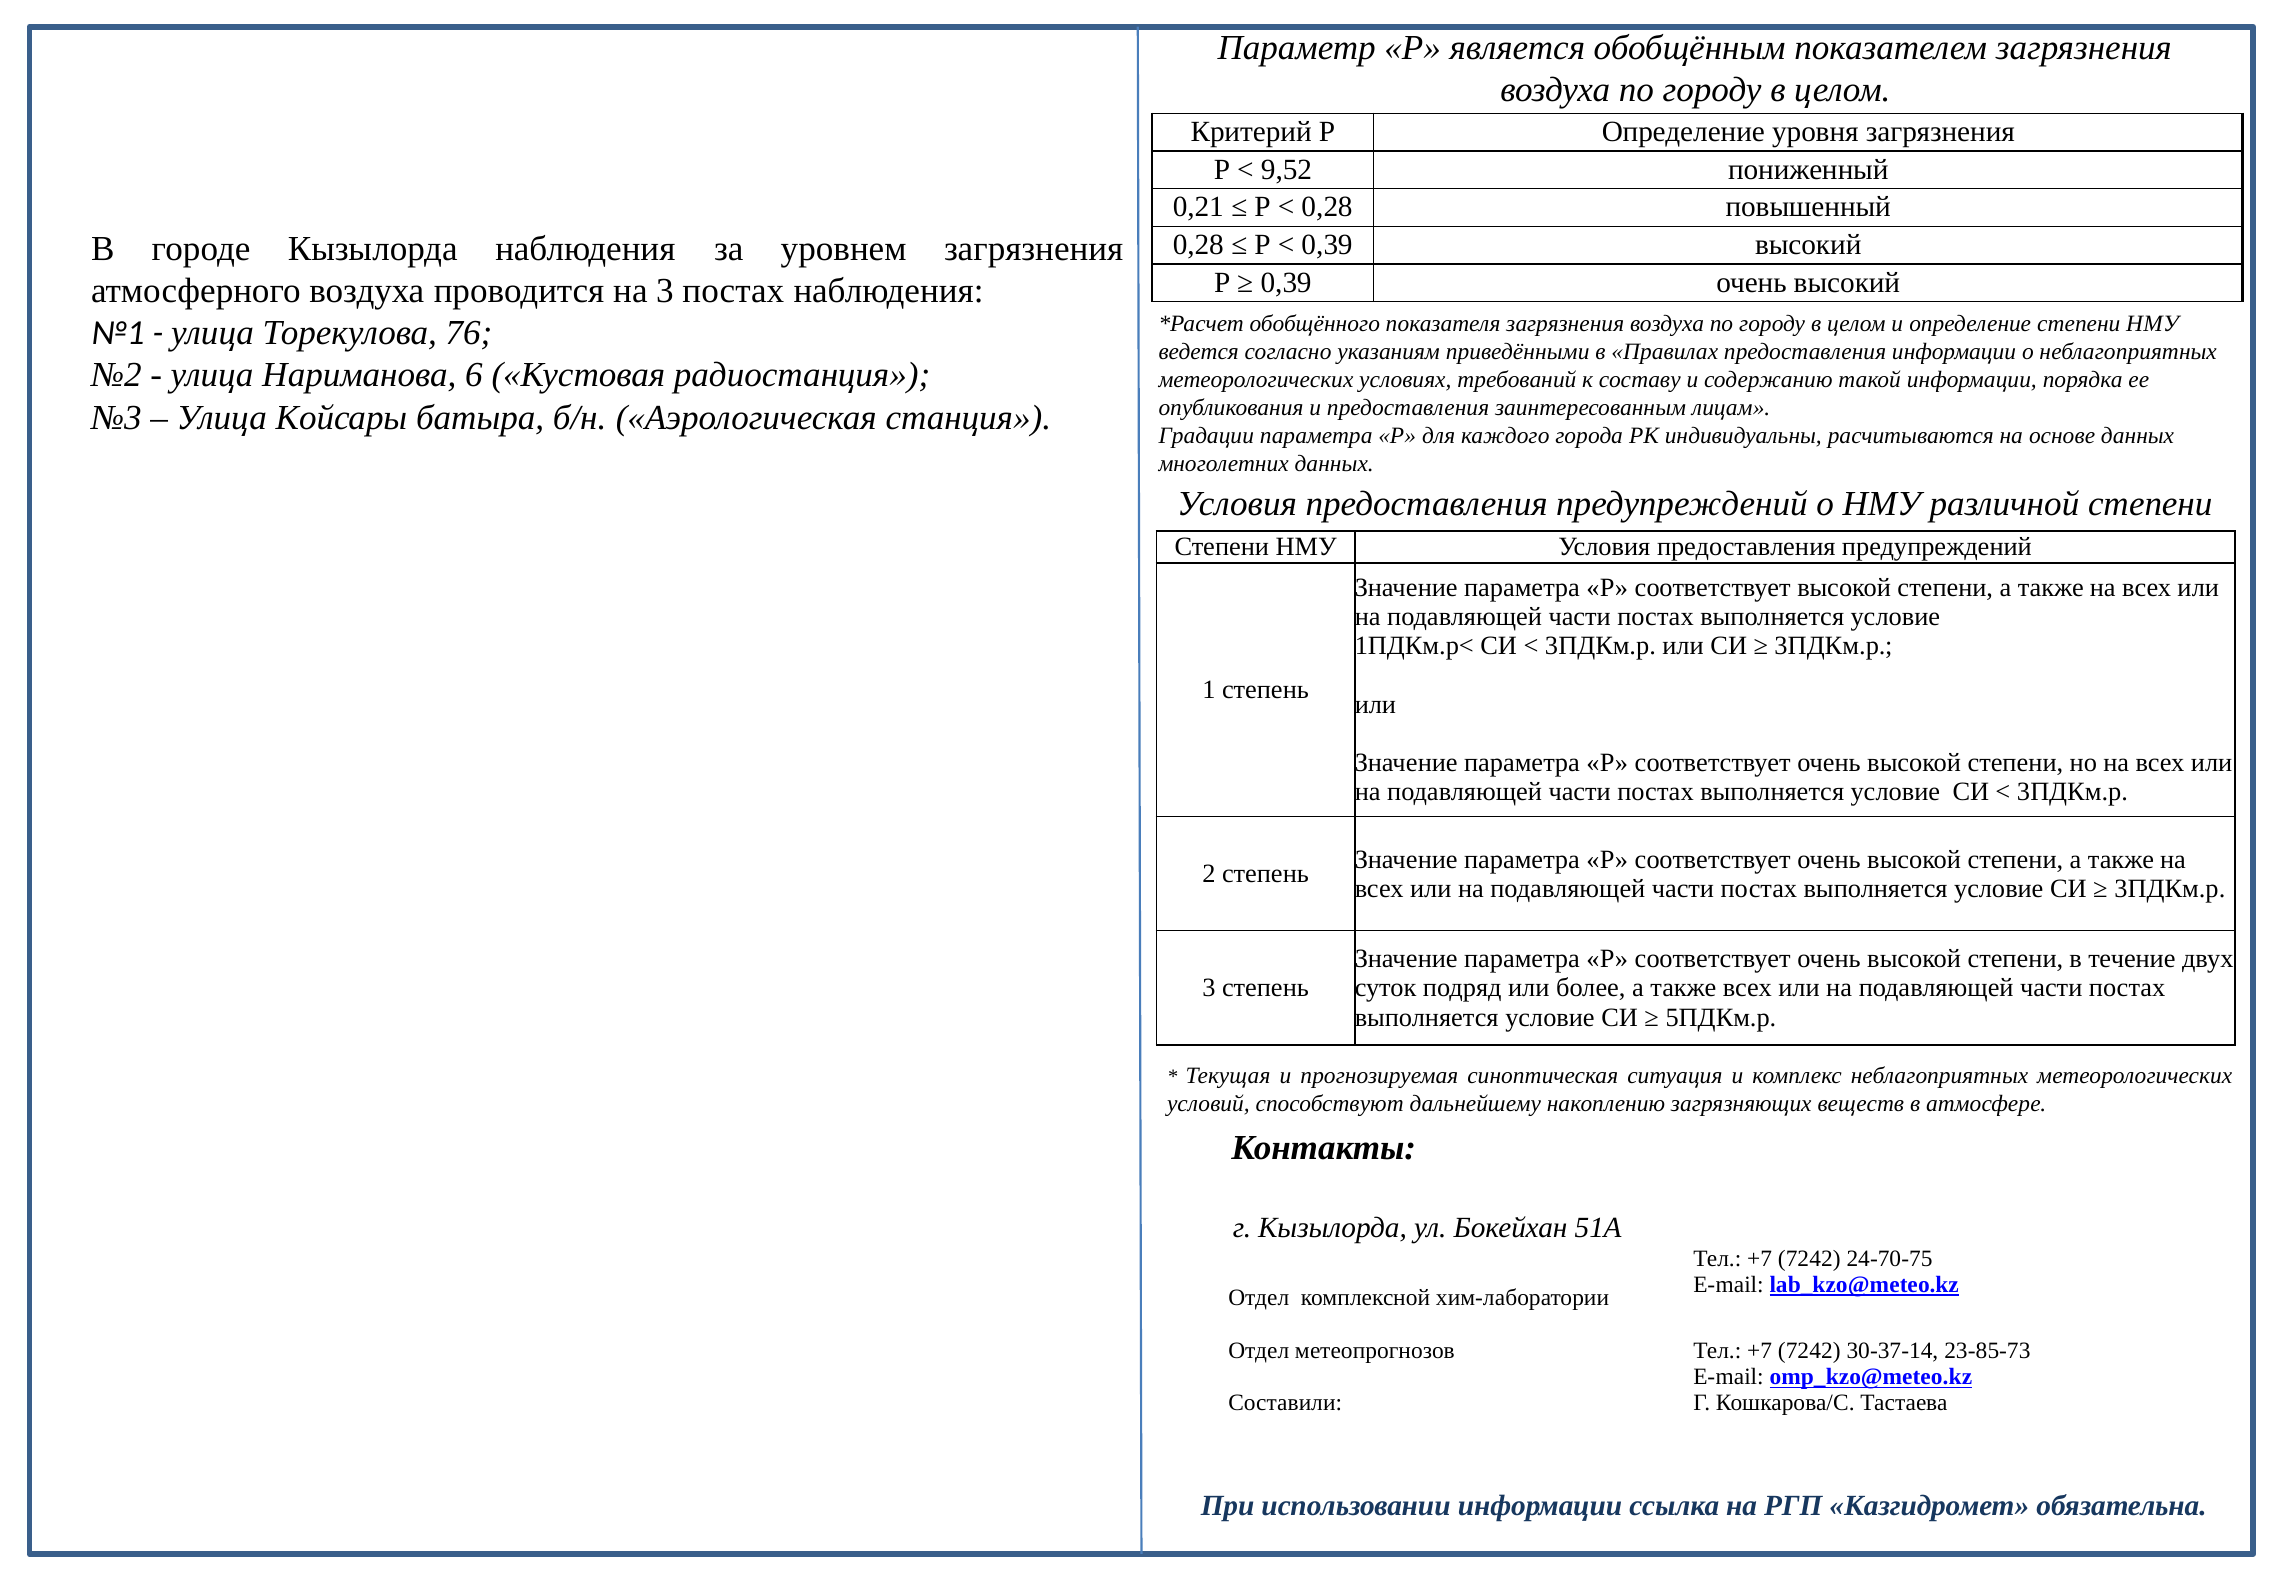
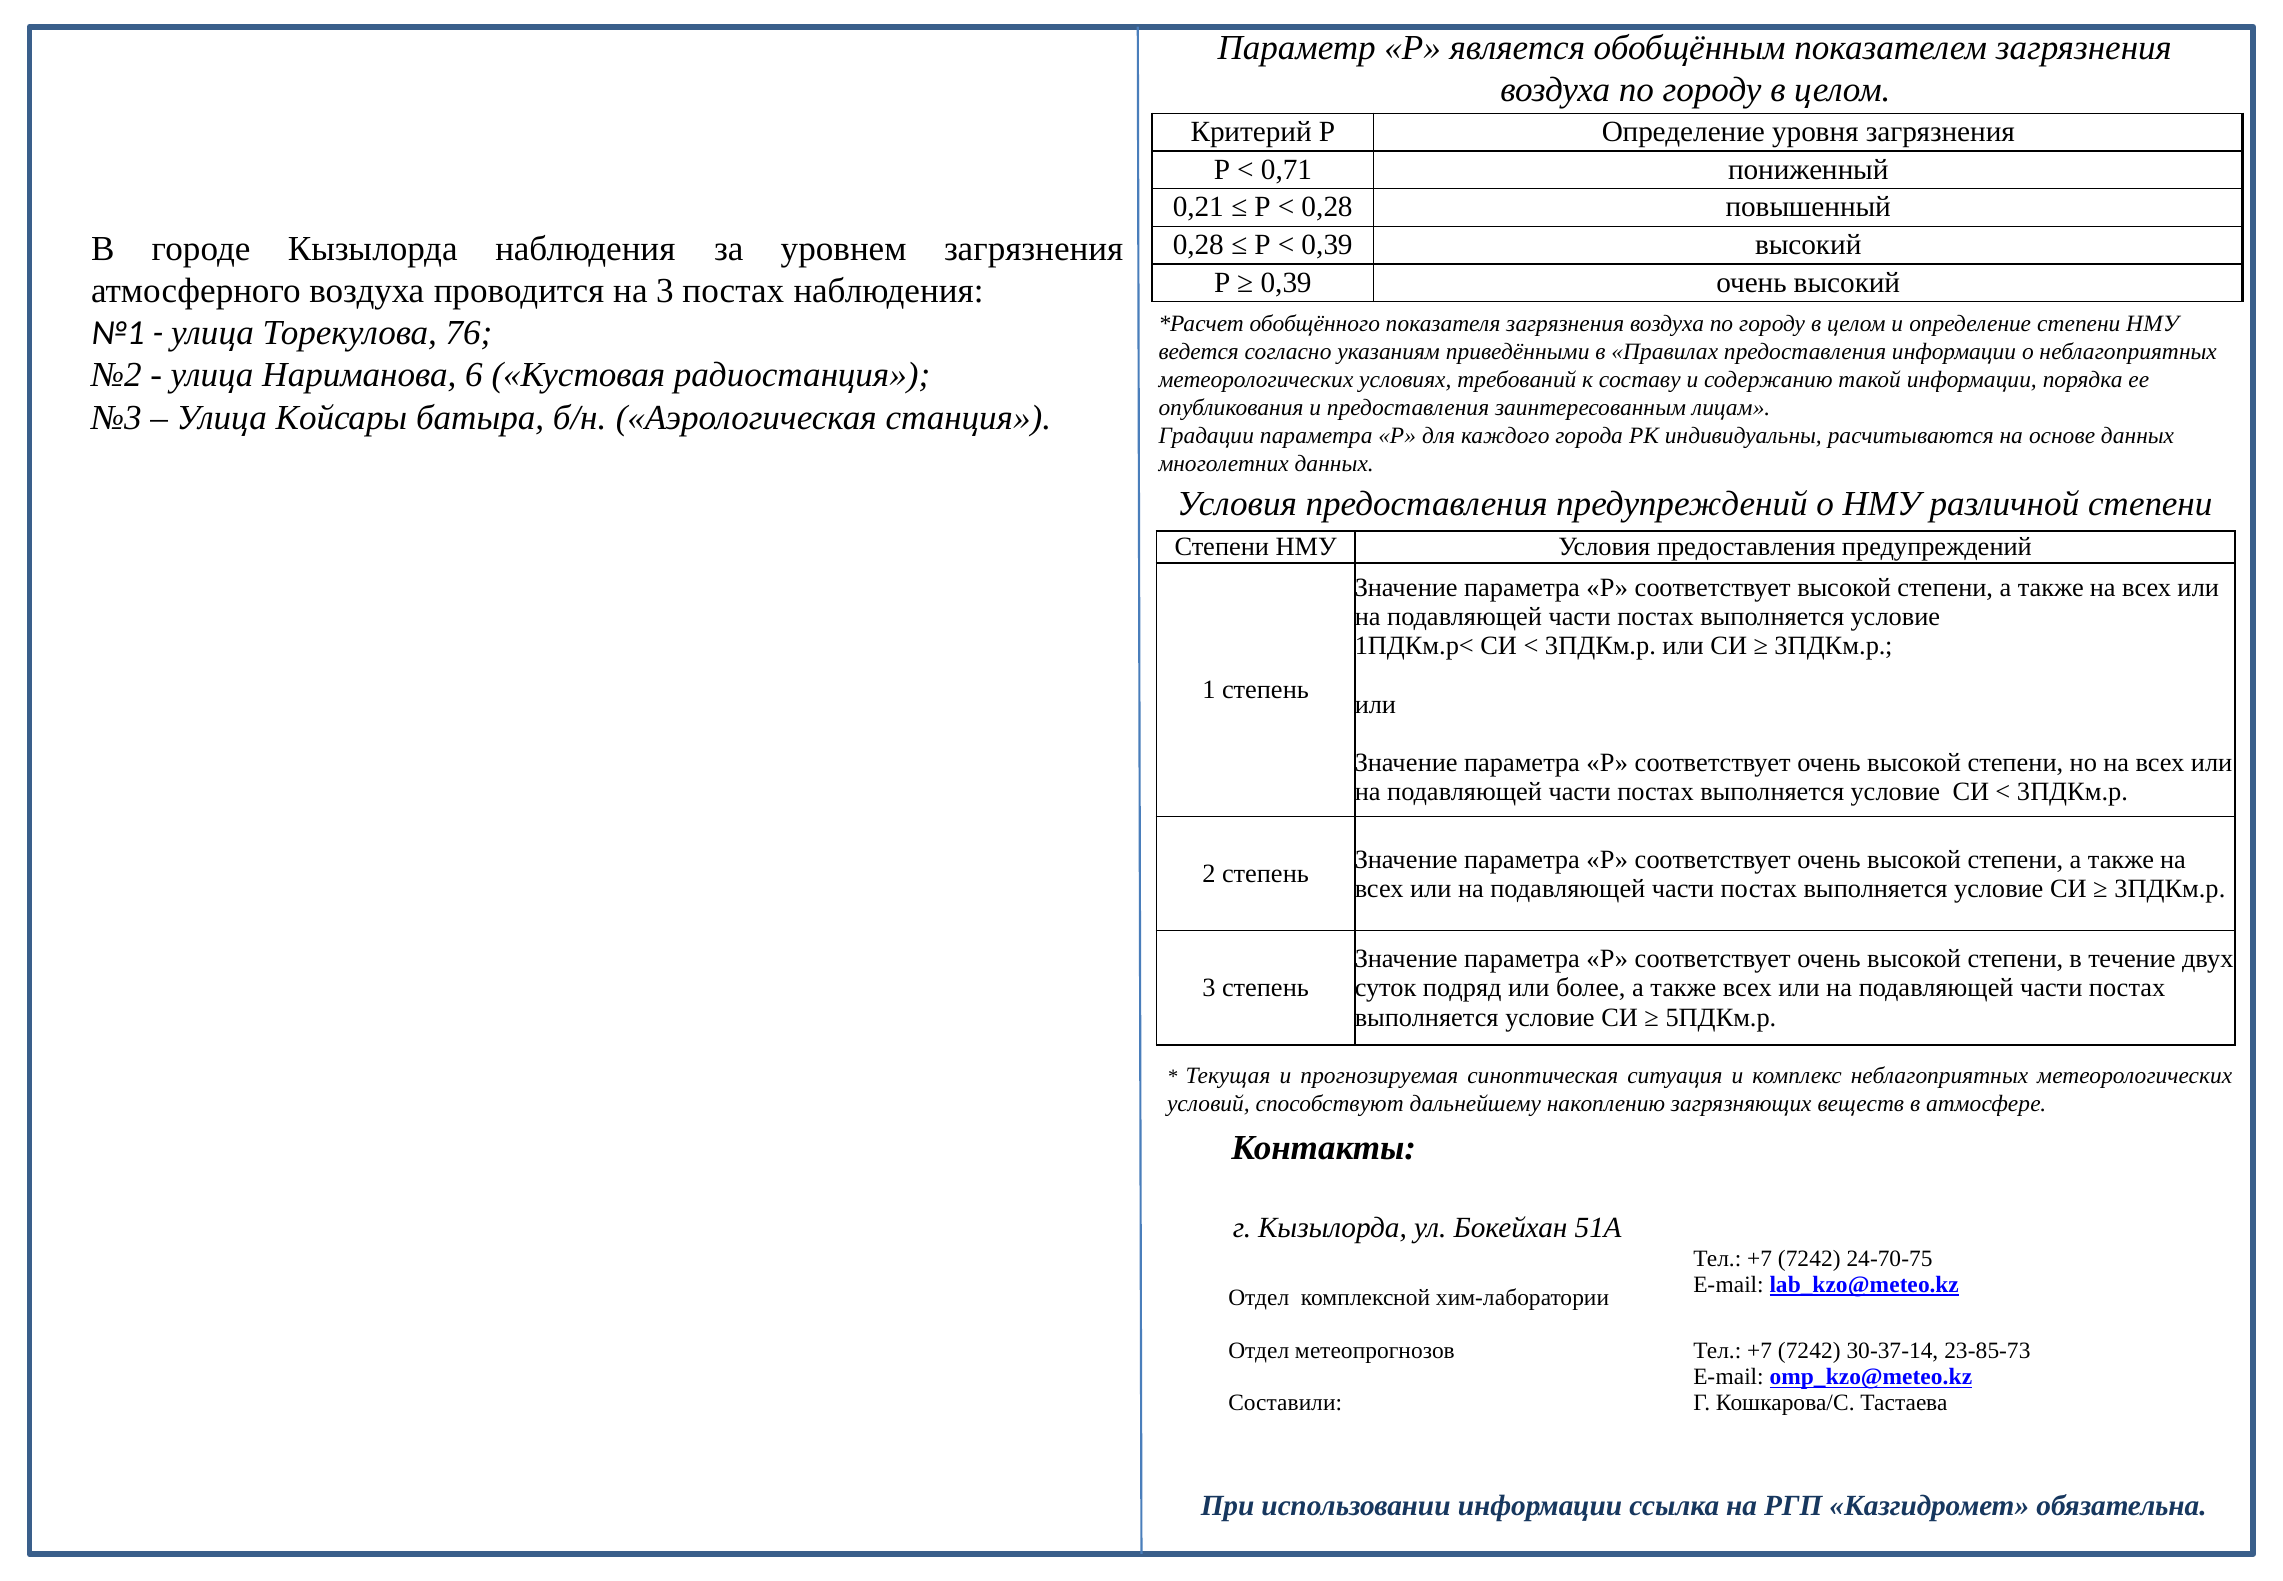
9,52: 9,52 -> 0,71
